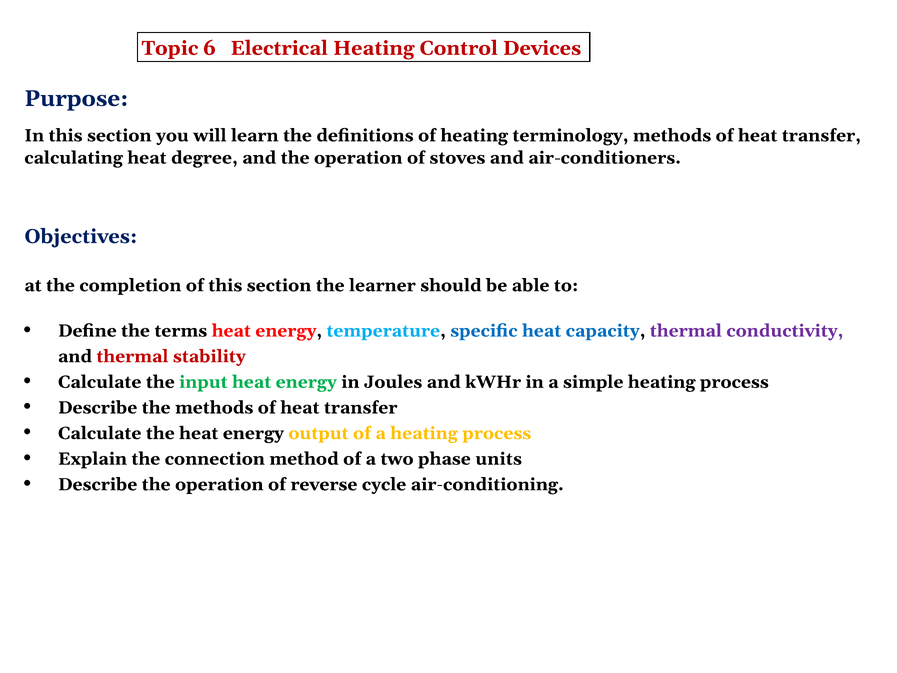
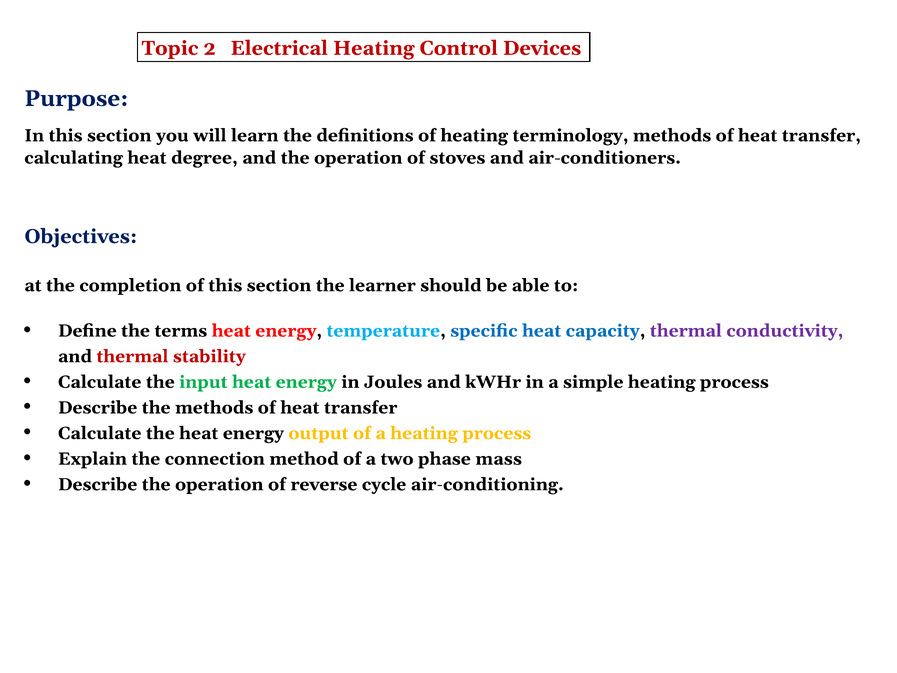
6: 6 -> 2
units: units -> mass
